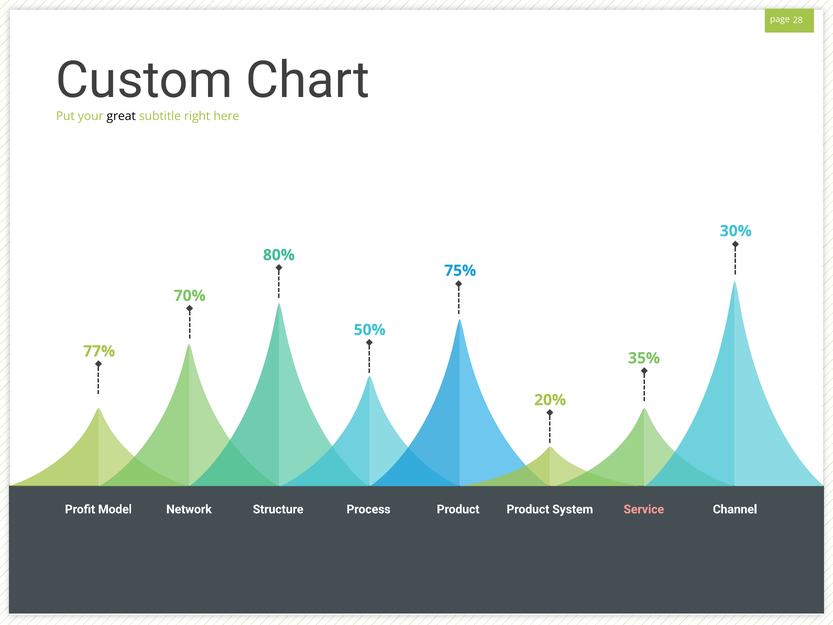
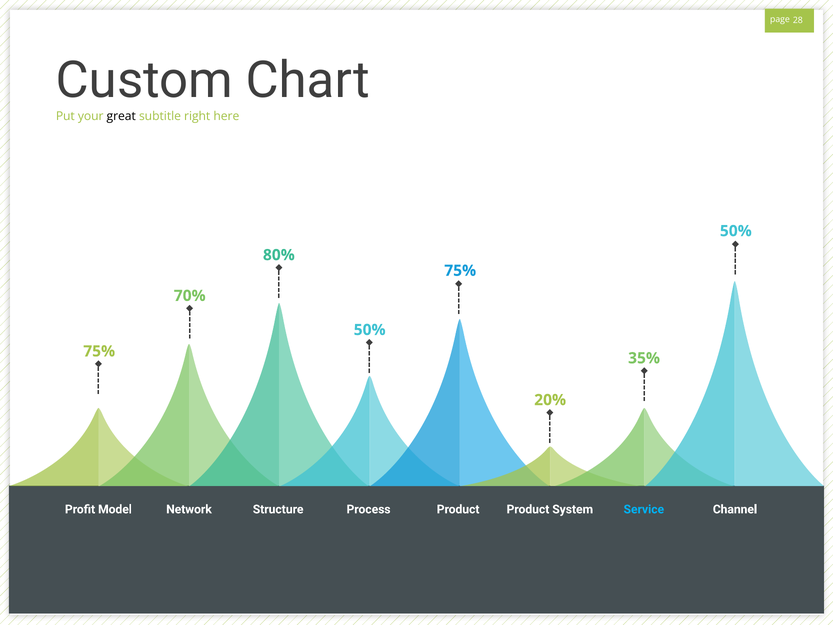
30% at (736, 231): 30% -> 50%
77% at (99, 351): 77% -> 75%
Service colour: pink -> light blue
